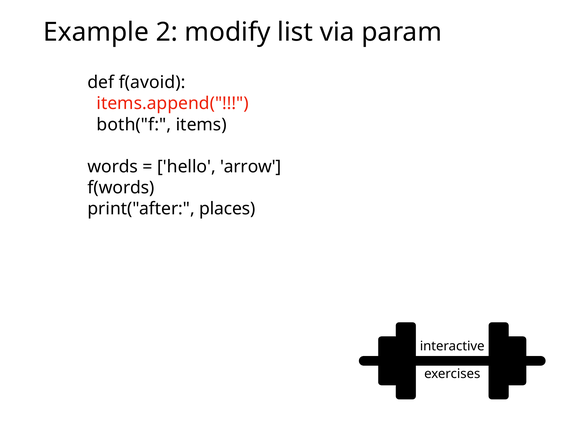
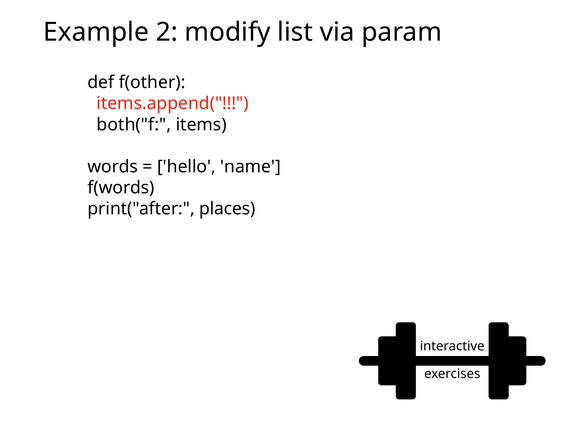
f(avoid: f(avoid -> f(other
arrow: arrow -> name
